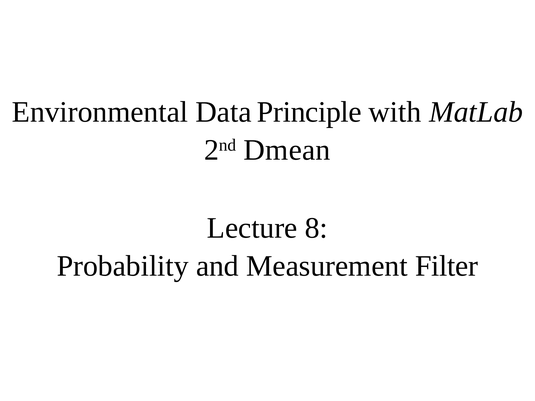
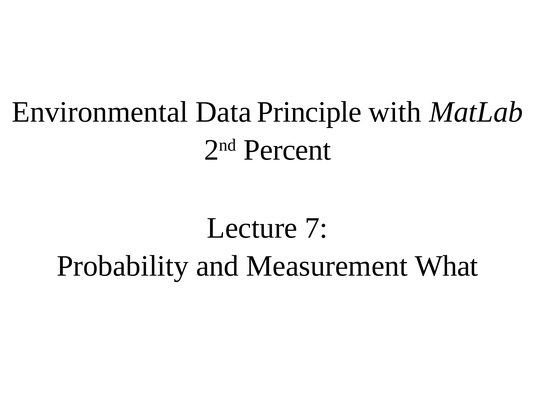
Dmean: Dmean -> Percent
8: 8 -> 7
Filter: Filter -> What
